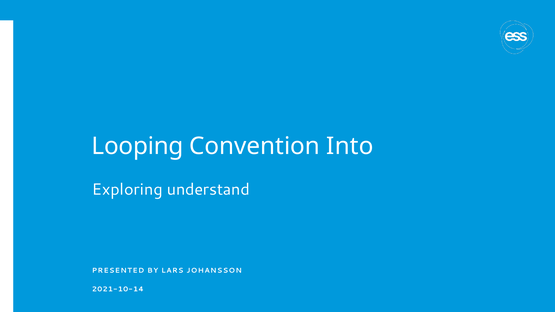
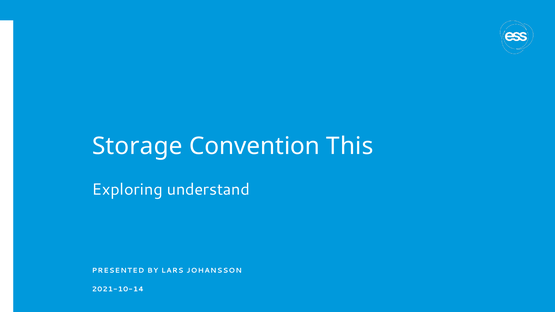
Looping: Looping -> Storage
Into: Into -> This
